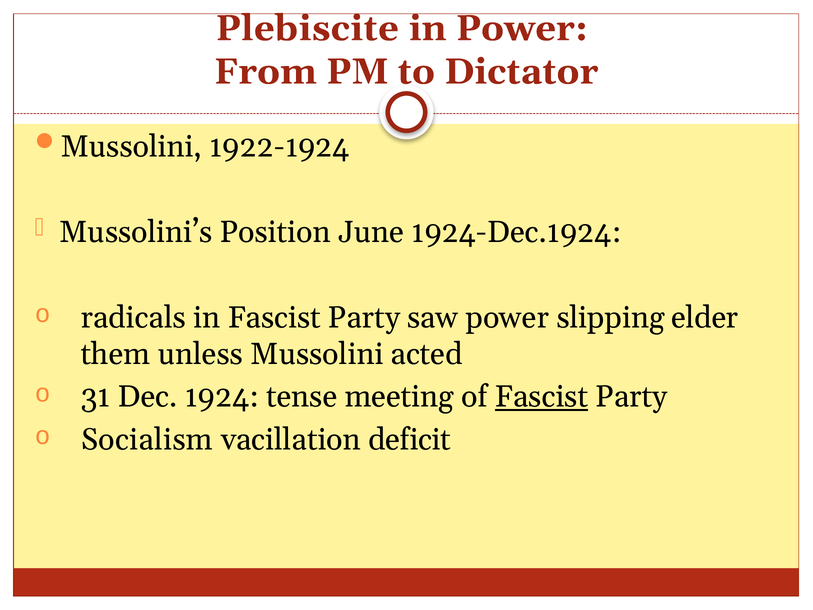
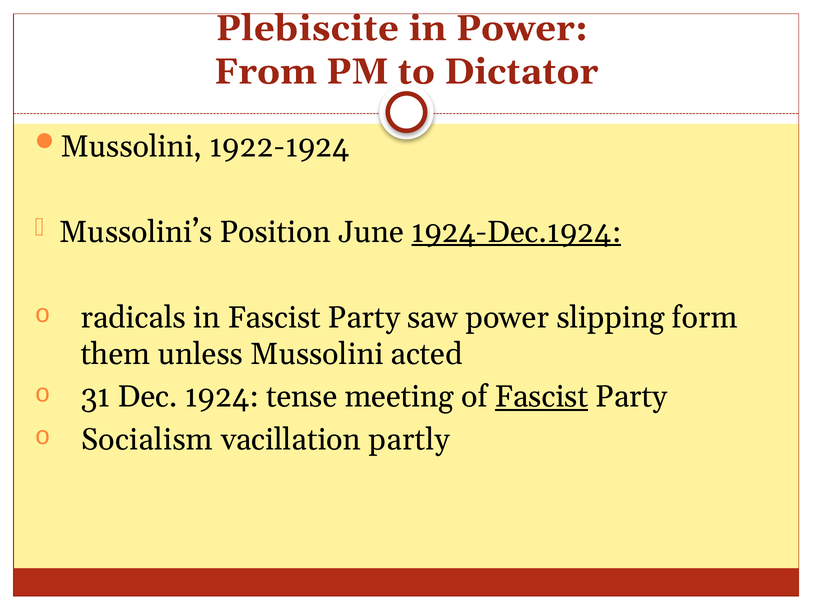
1924-Dec.1924 underline: none -> present
elder: elder -> form
deficit: deficit -> partly
